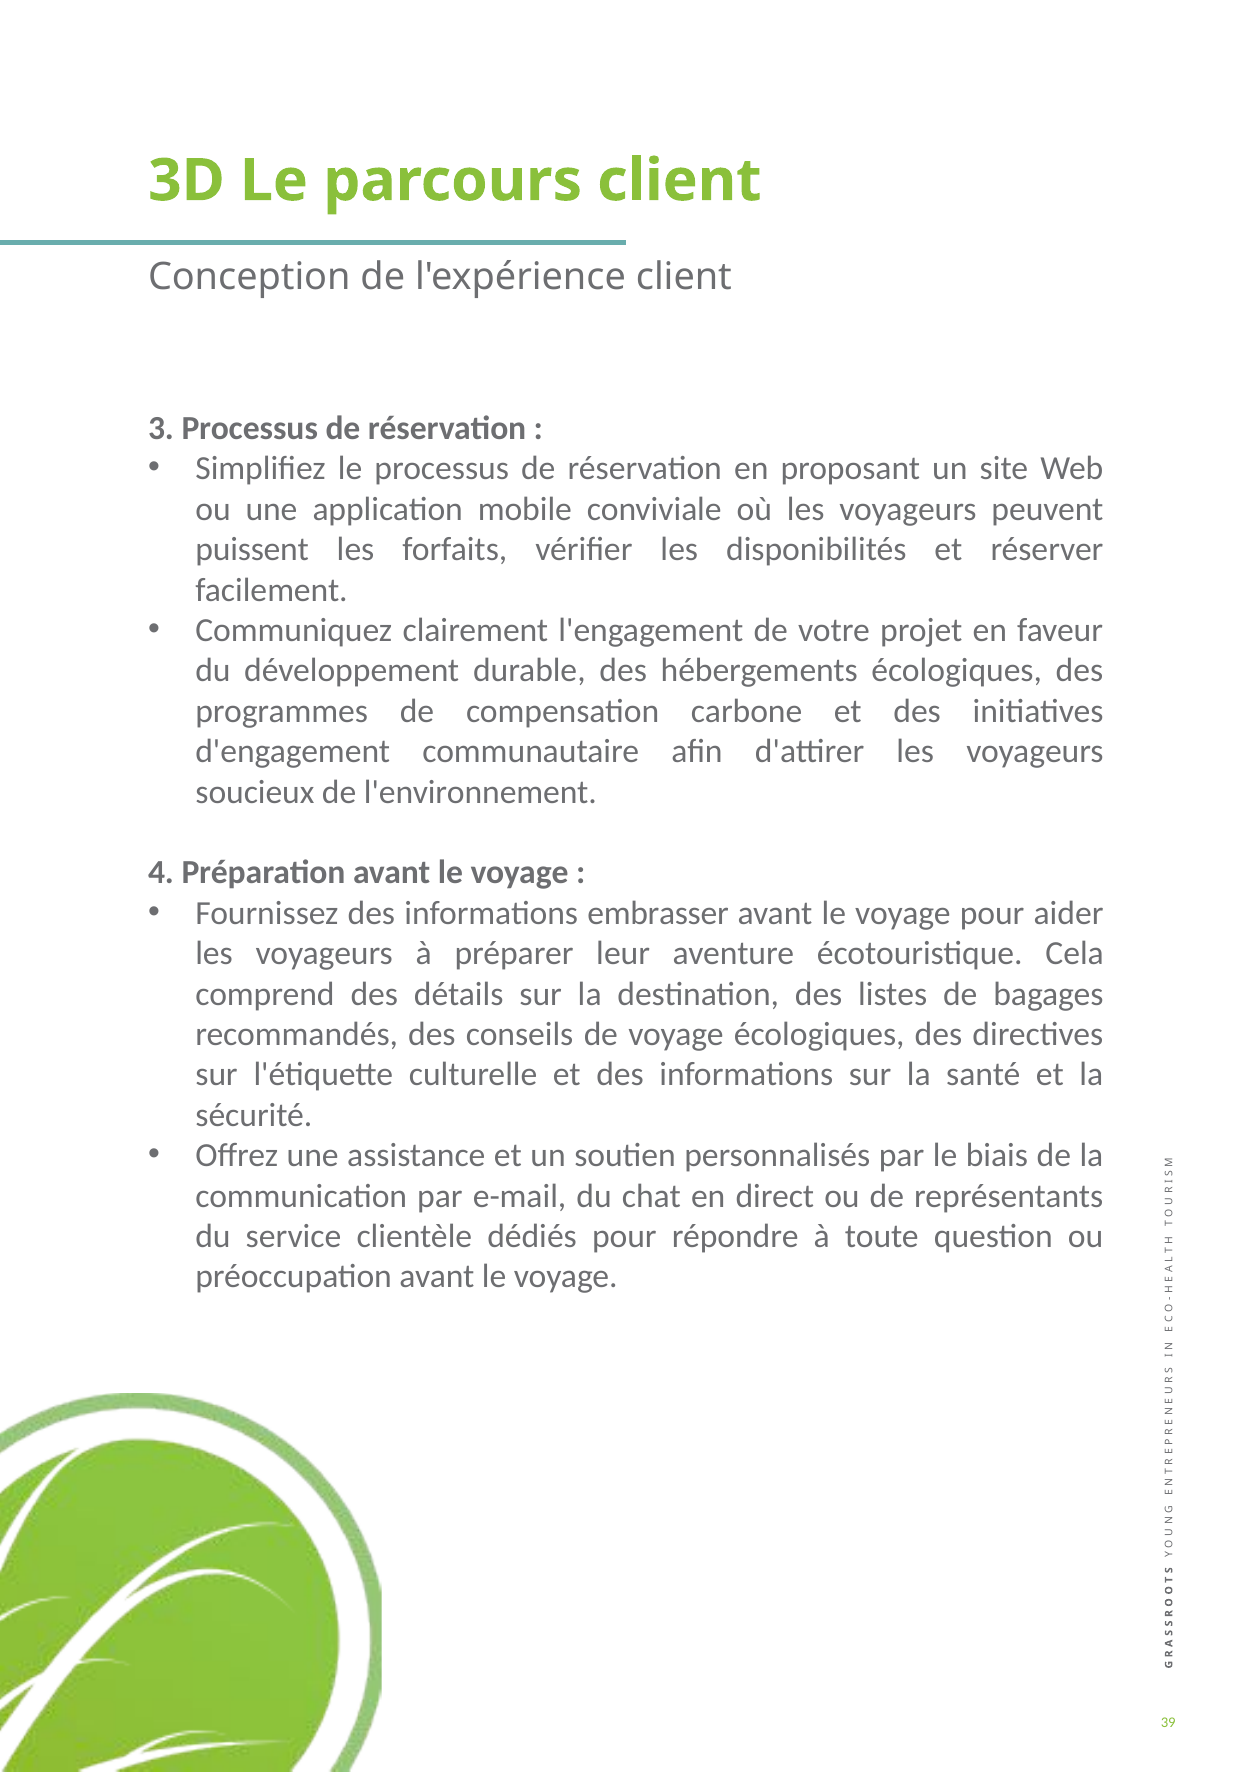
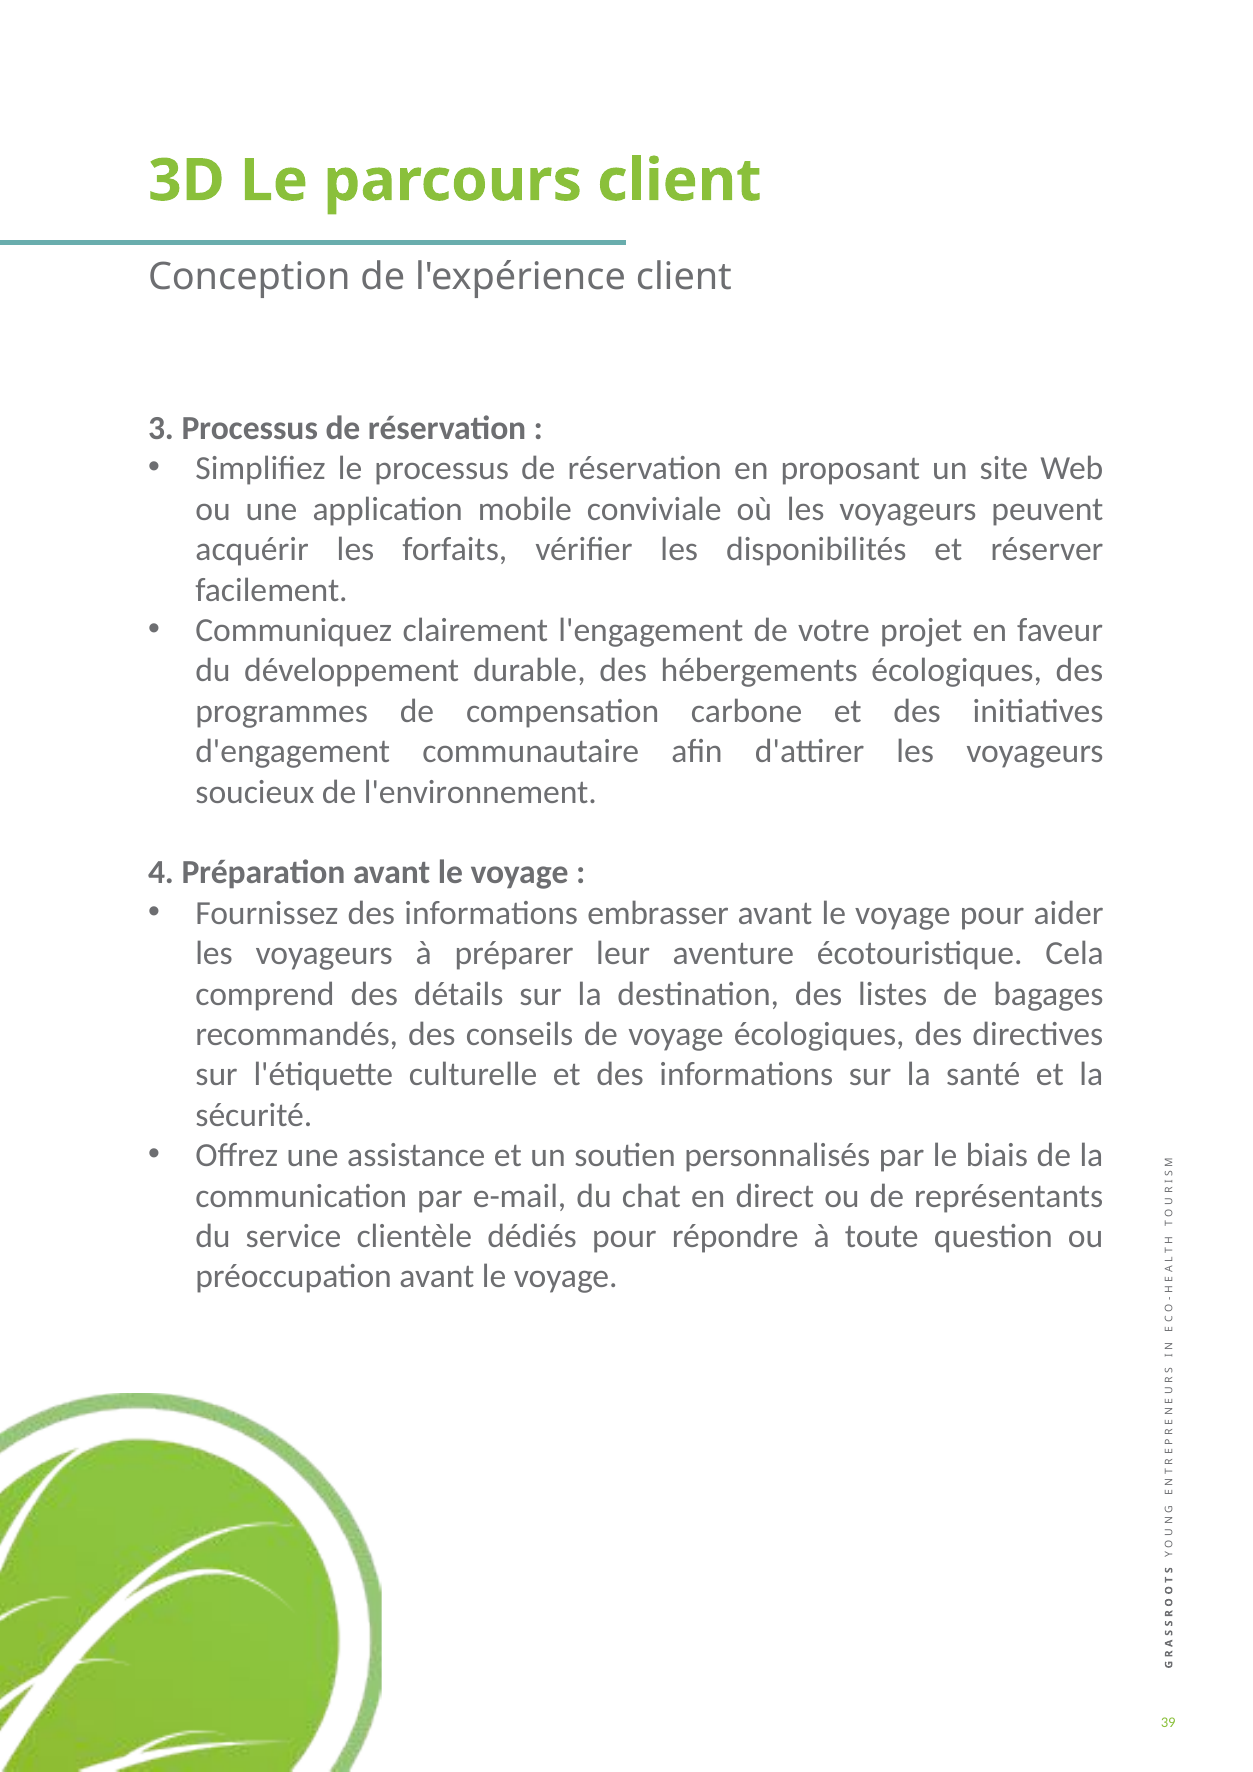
puissent: puissent -> acquérir
